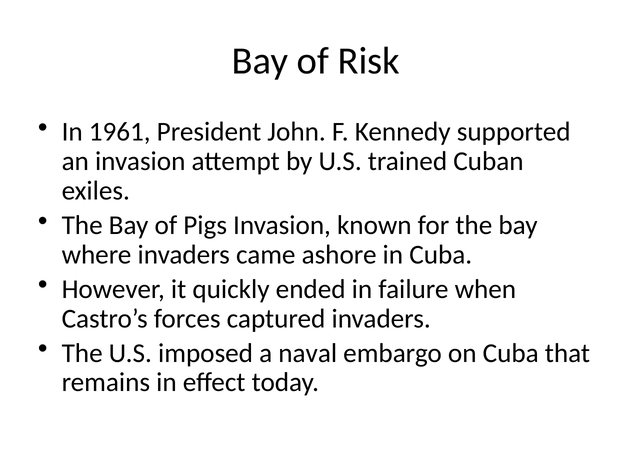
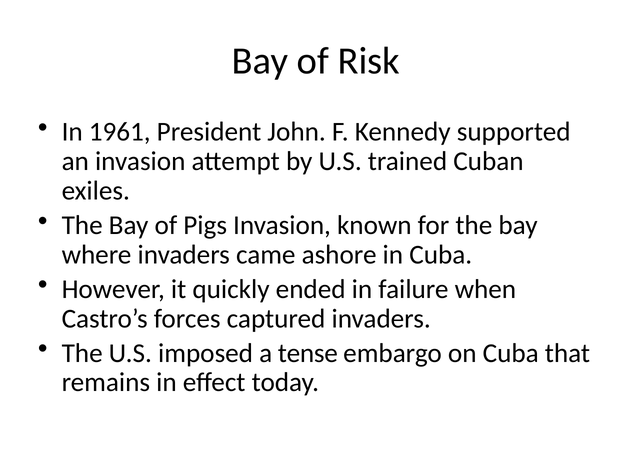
naval: naval -> tense
